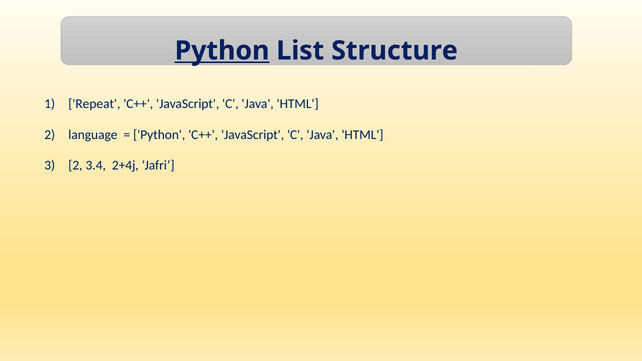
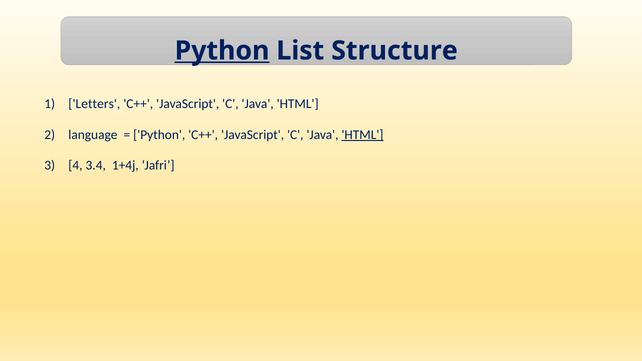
Repeat: Repeat -> Letters
HTML at (362, 135) underline: none -> present
2 at (75, 165): 2 -> 4
2+4j: 2+4j -> 1+4j
